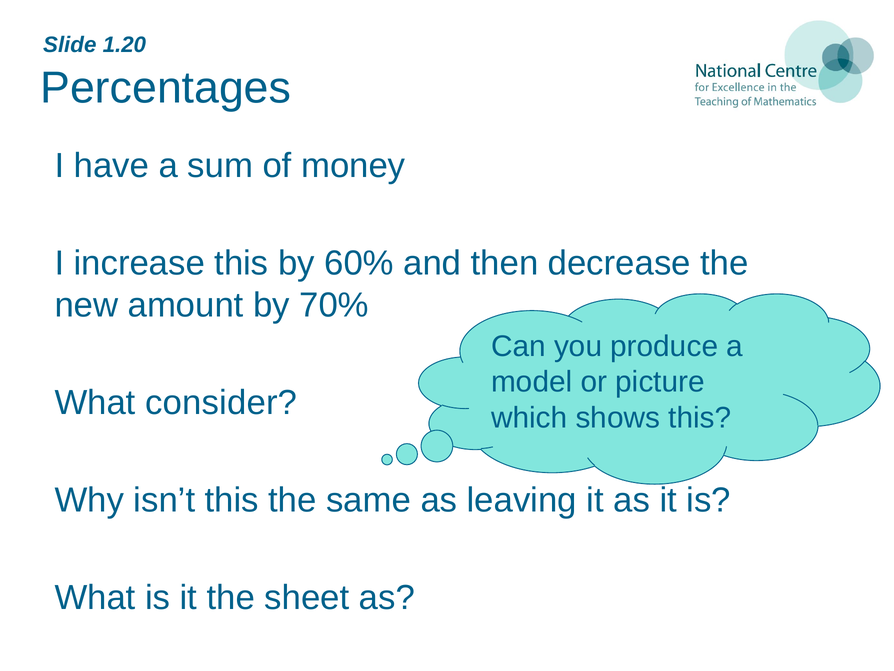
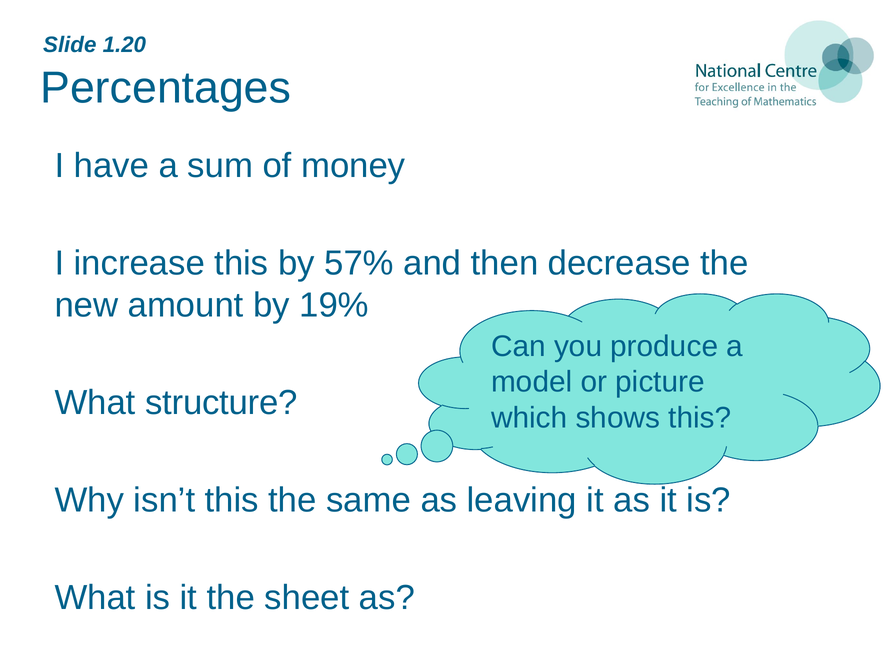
60%: 60% -> 57%
70%: 70% -> 19%
consider: consider -> structure
